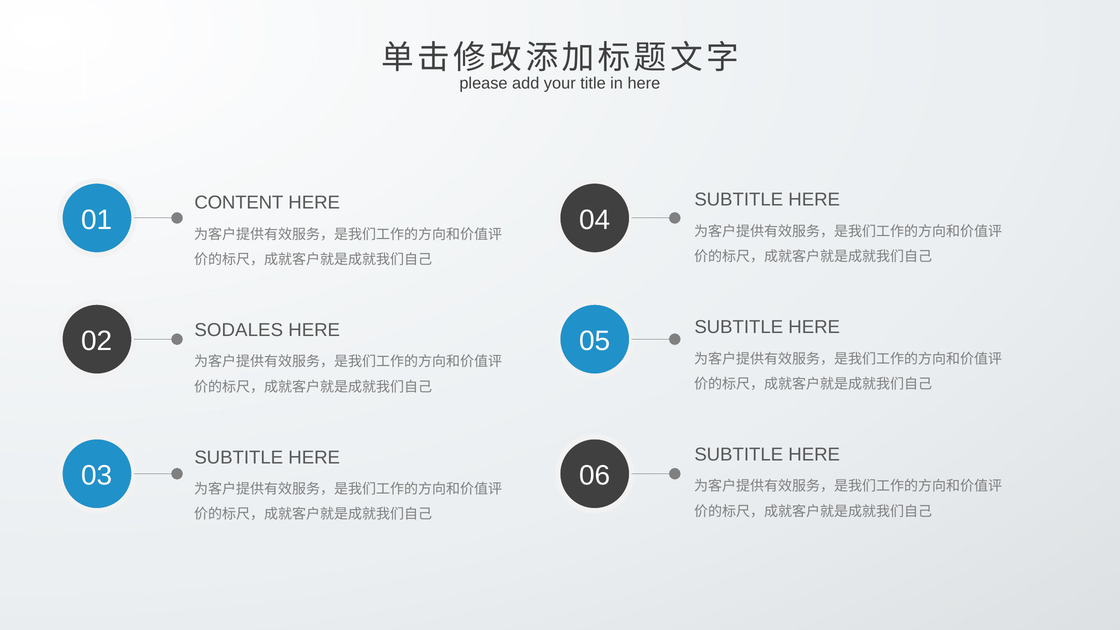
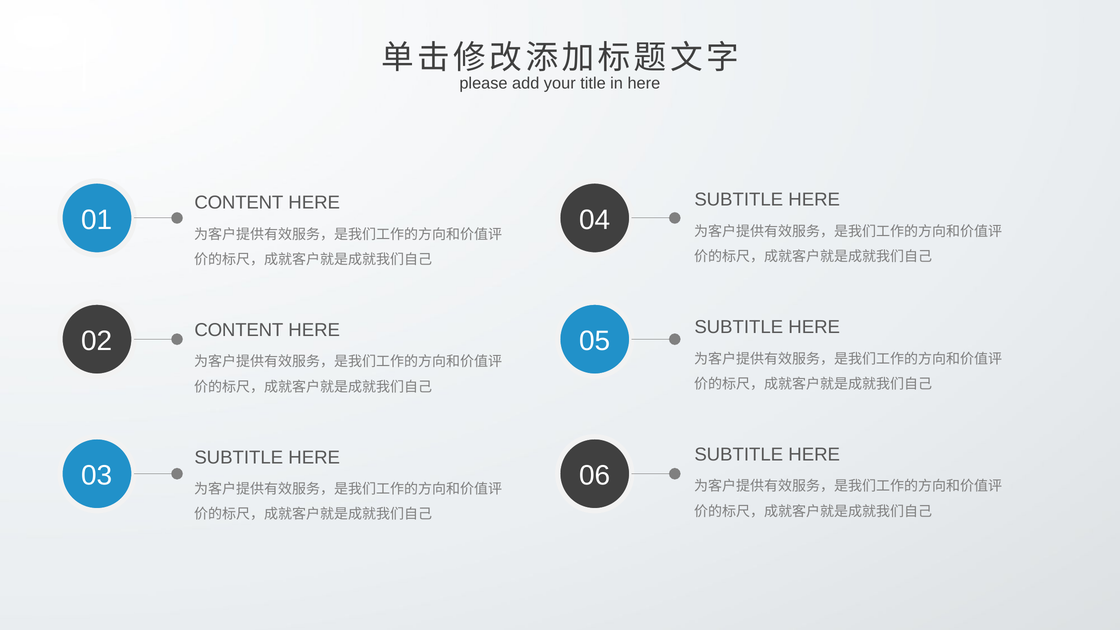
SODALES at (239, 330): SODALES -> CONTENT
